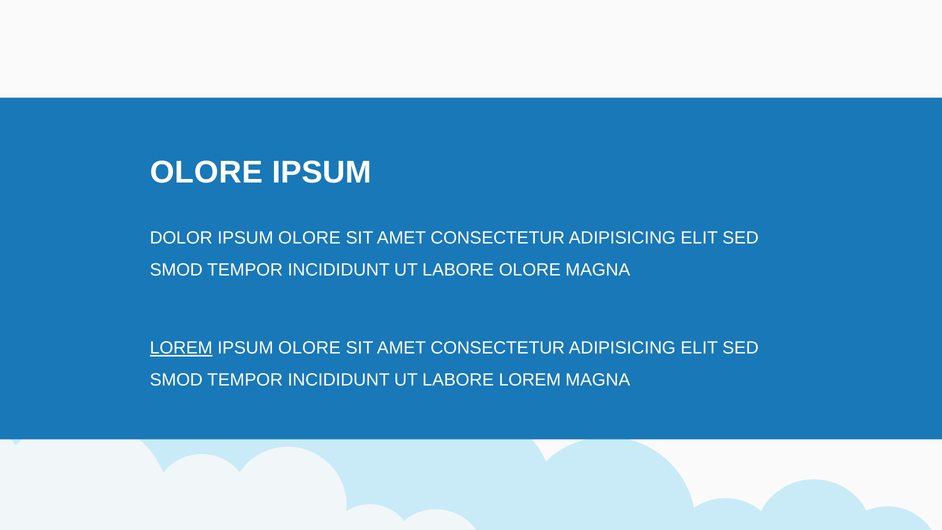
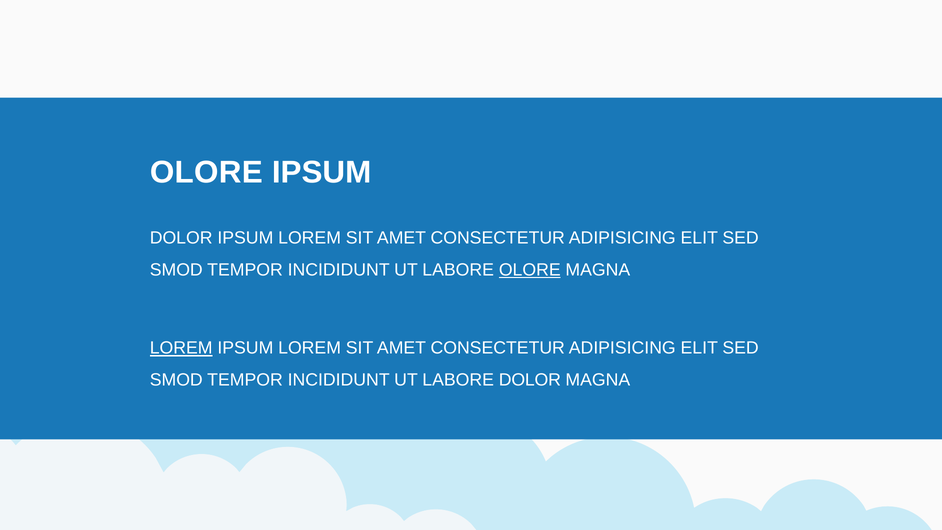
OLORE at (309, 238): OLORE -> LOREM
OLORE at (530, 270) underline: none -> present
OLORE at (309, 348): OLORE -> LOREM
LABORE LOREM: LOREM -> DOLOR
